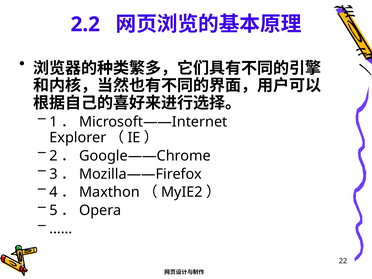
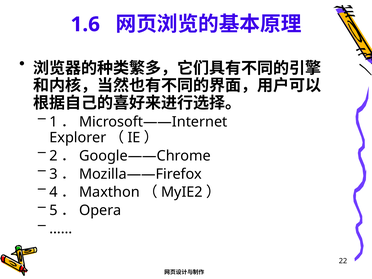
2.2: 2.2 -> 1.6
